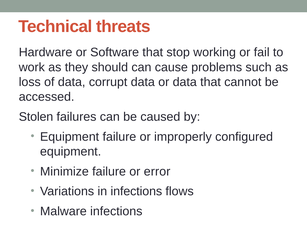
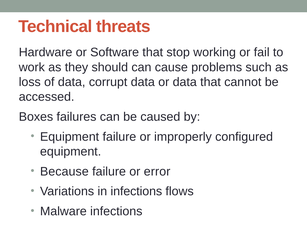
Stolen: Stolen -> Boxes
Minimize: Minimize -> Because
